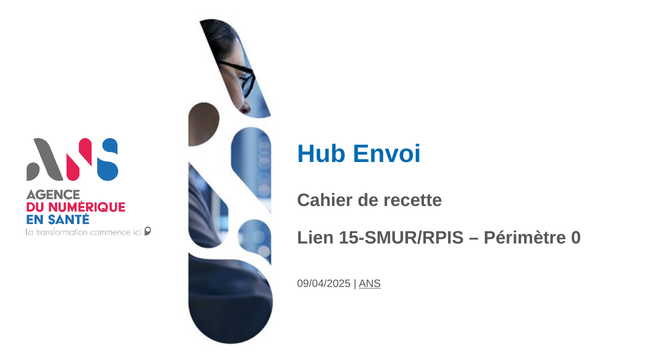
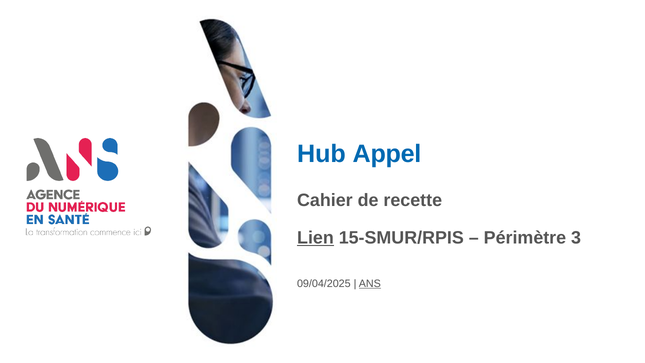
Envoi: Envoi -> Appel
Lien underline: none -> present
0: 0 -> 3
